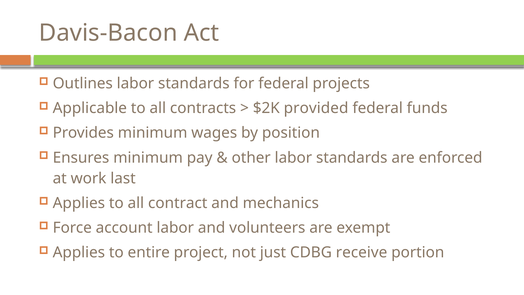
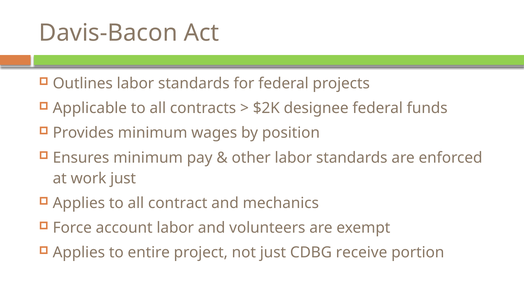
provided: provided -> designee
work last: last -> just
